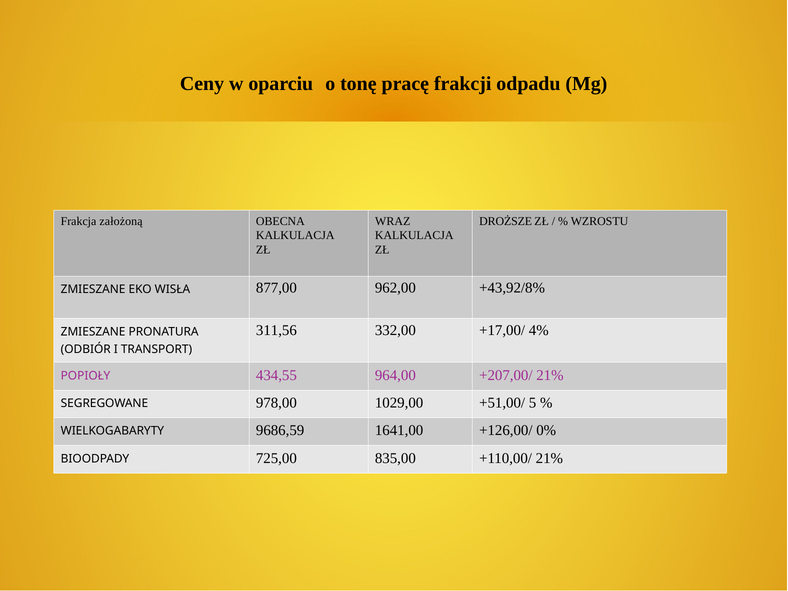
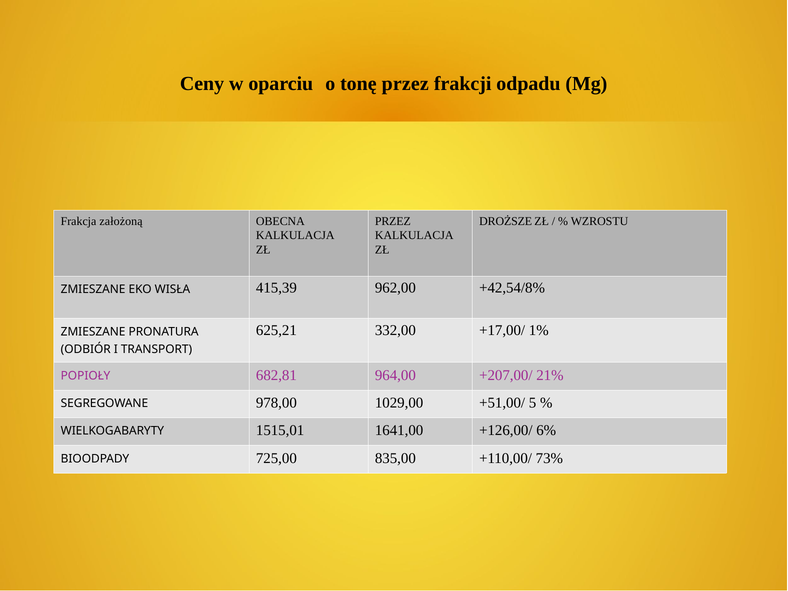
tonę pracę: pracę -> przez
WRAZ at (393, 221): WRAZ -> PRZEZ
877,00: 877,00 -> 415,39
+43,92/8%: +43,92/8% -> +42,54/8%
311,56: 311,56 -> 625,21
4%: 4% -> 1%
434,55: 434,55 -> 682,81
9686,59: 9686,59 -> 1515,01
0%: 0% -> 6%
+110,00/ 21%: 21% -> 73%
